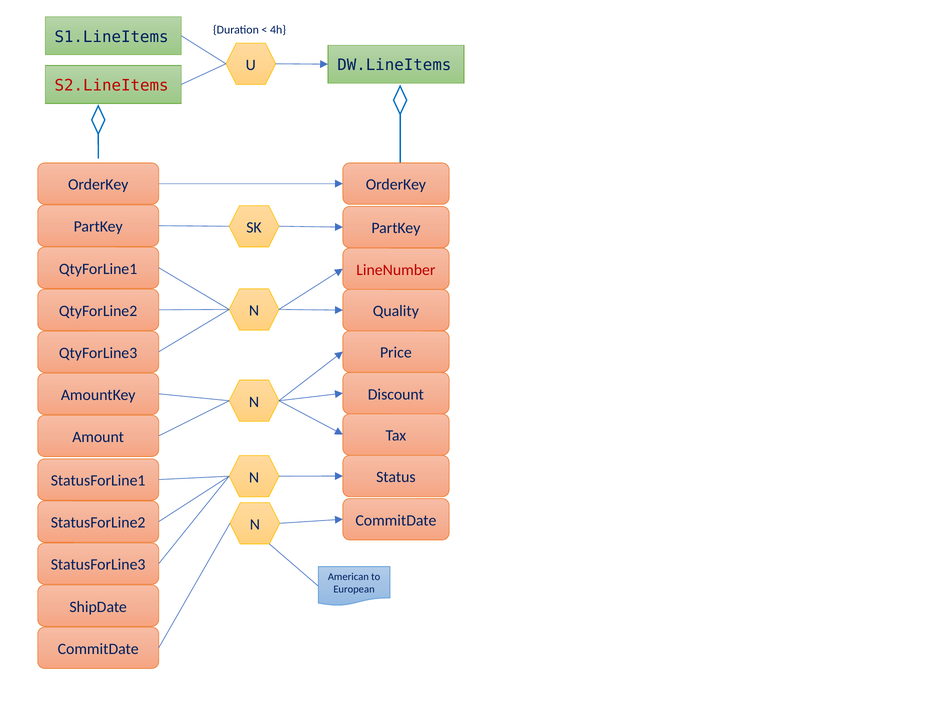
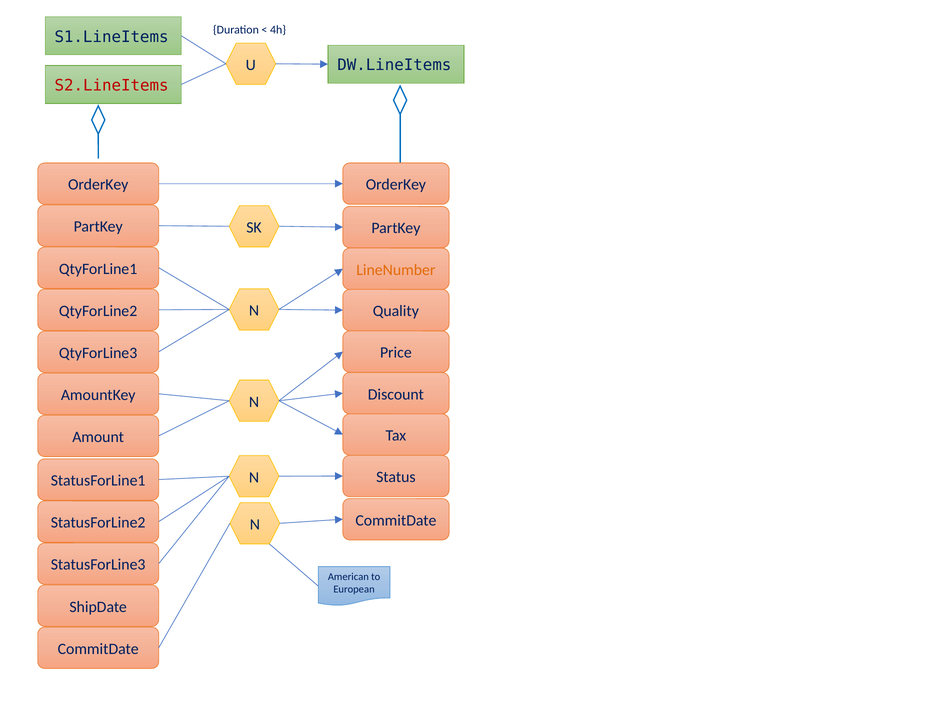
LineNumber colour: red -> orange
